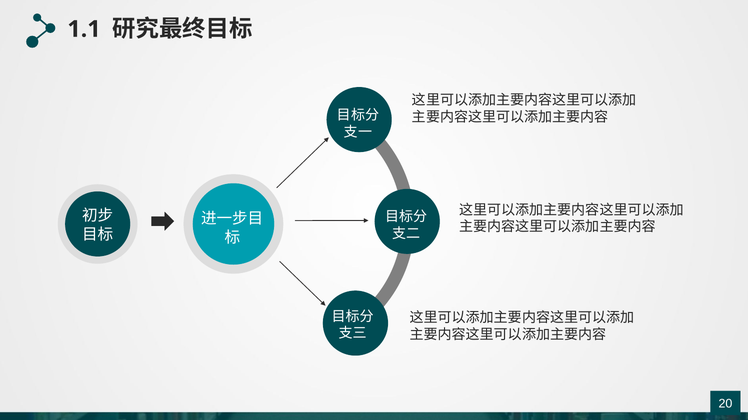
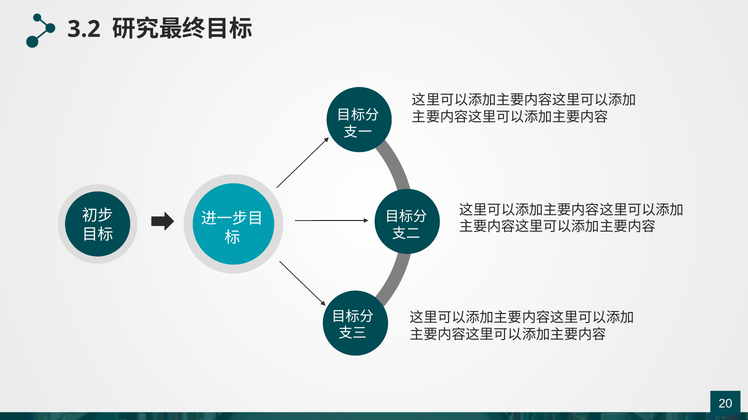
1.1: 1.1 -> 3.2
